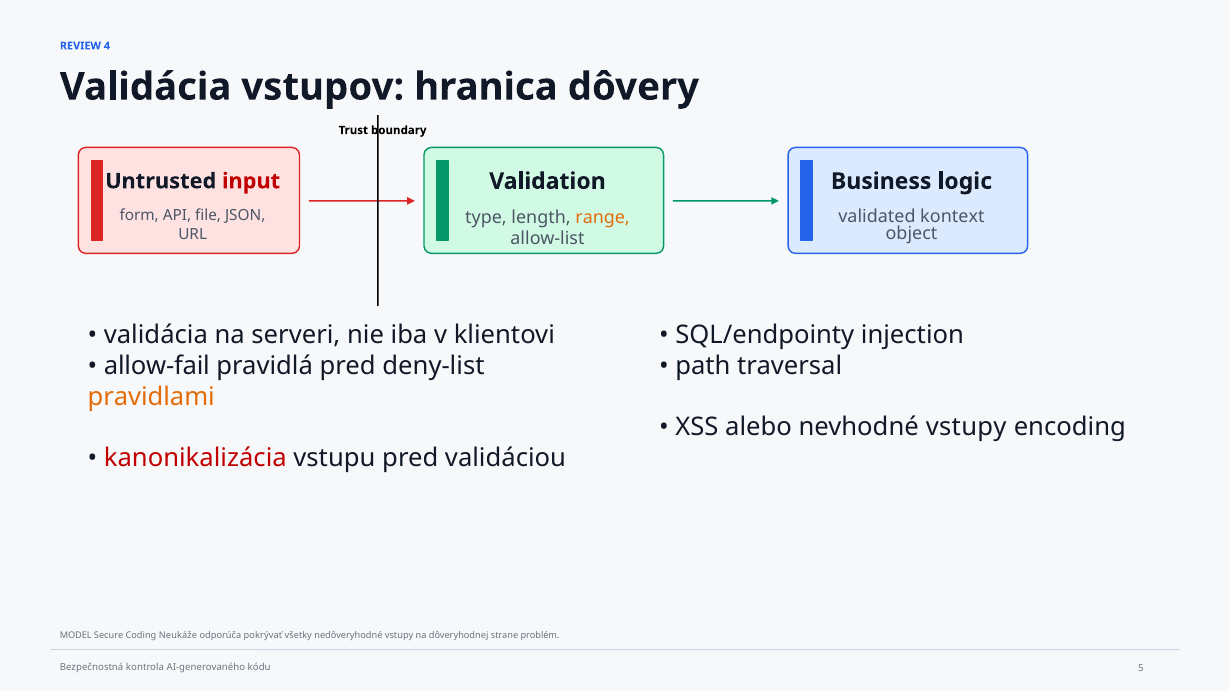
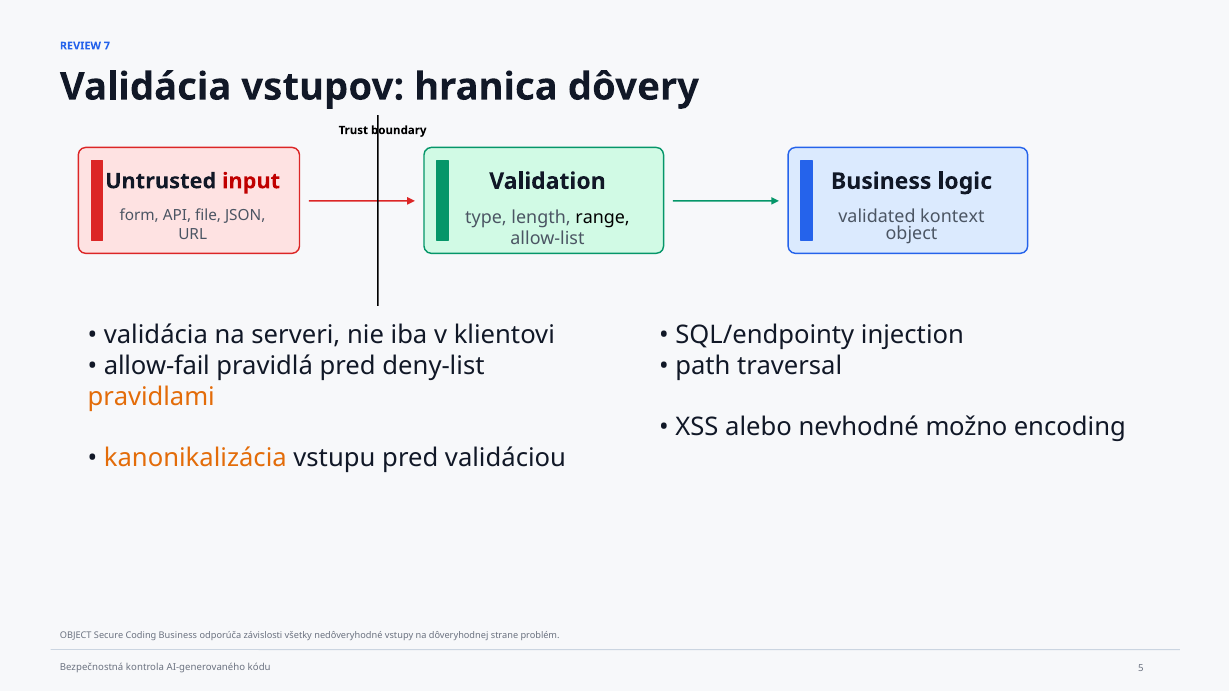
4: 4 -> 7
range colour: orange -> black
nevhodné vstupy: vstupy -> možno
kanonikalizácia colour: red -> orange
MODEL at (76, 636): MODEL -> OBJECT
Coding Neukáže: Neukáže -> Business
pokrývať: pokrývať -> závislosti
